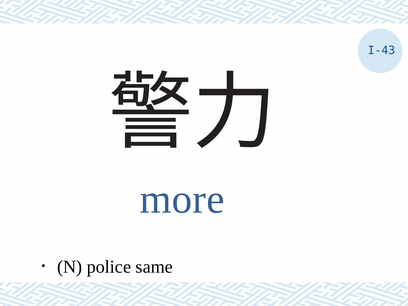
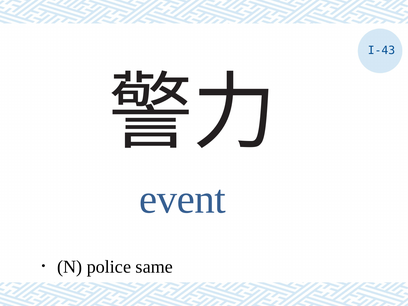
more: more -> event
